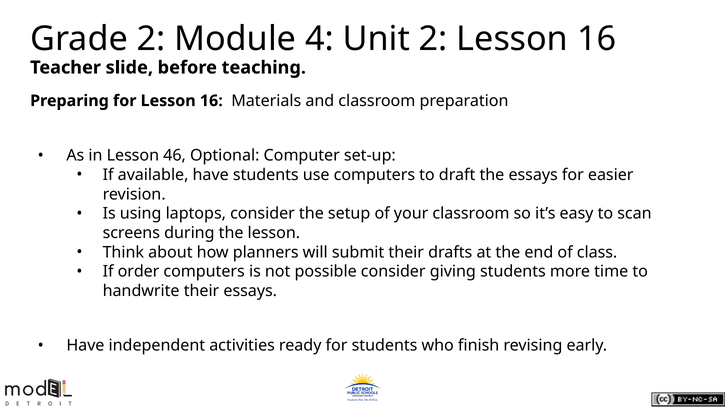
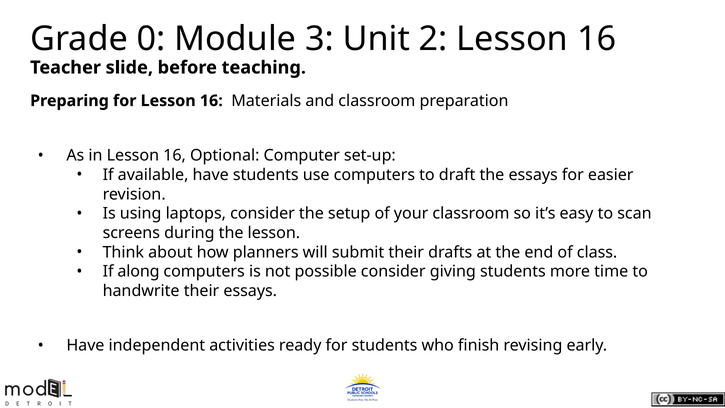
Grade 2: 2 -> 0
4: 4 -> 3
in Lesson 46: 46 -> 16
order: order -> along
